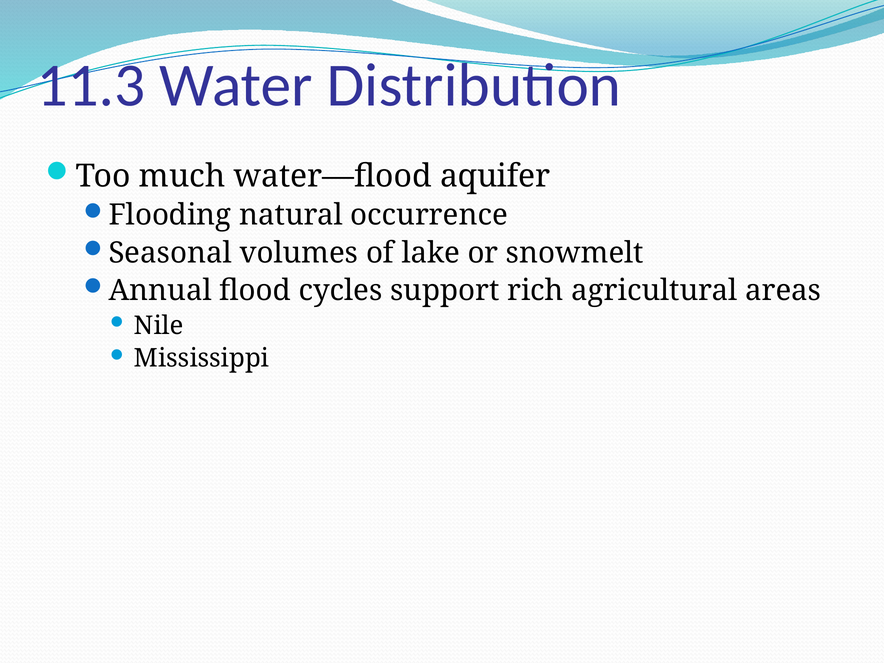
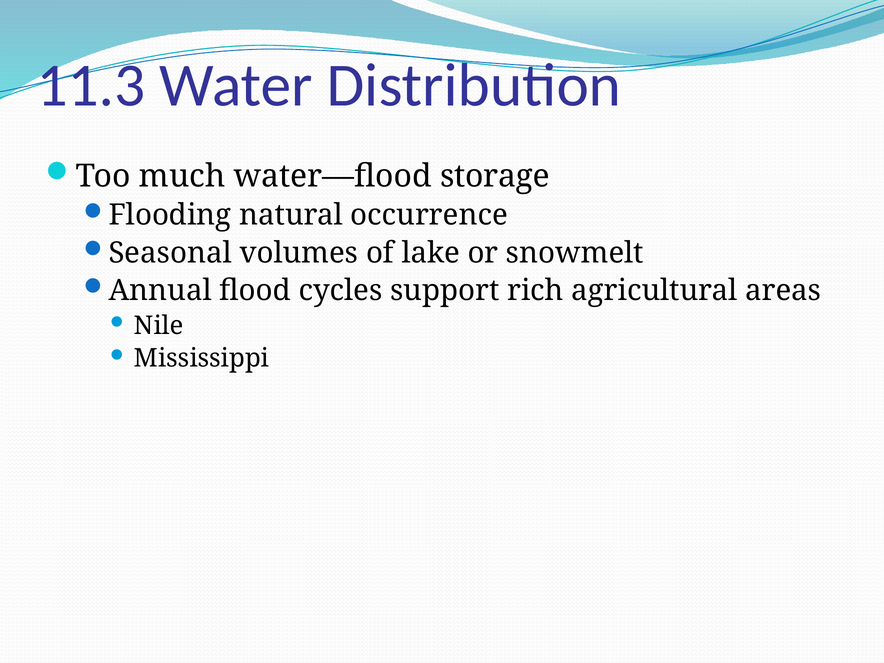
aquifer: aquifer -> storage
